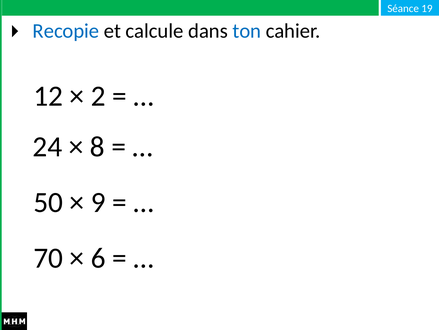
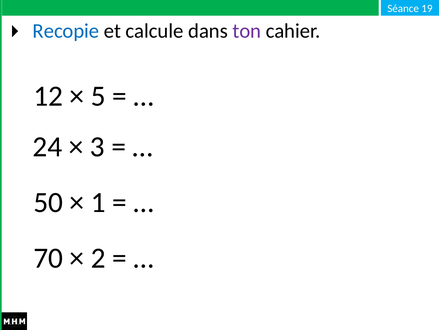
ton colour: blue -> purple
2: 2 -> 5
8: 8 -> 3
9: 9 -> 1
6: 6 -> 2
